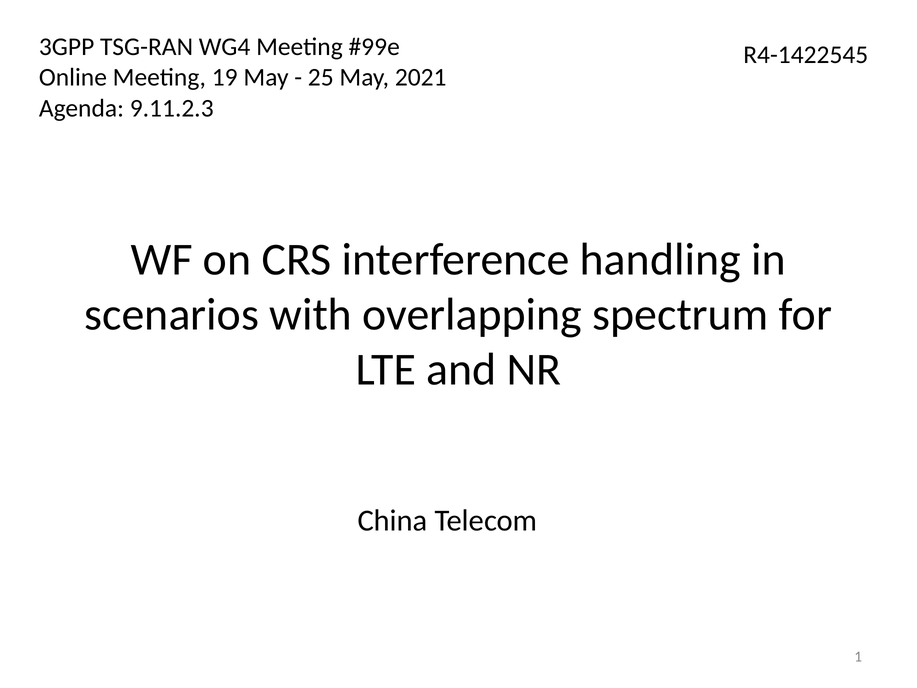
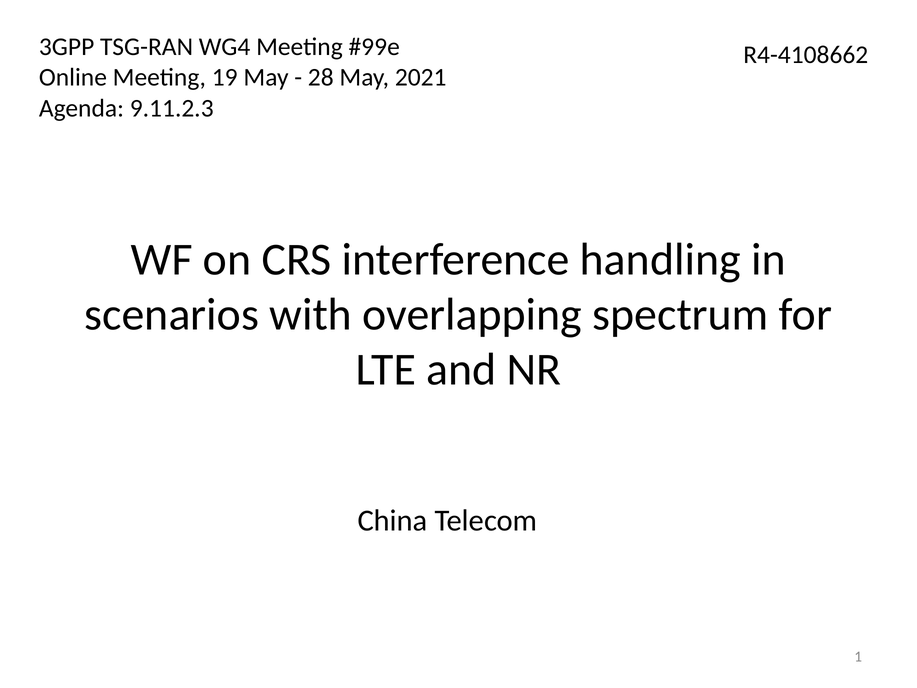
R4-1422545: R4-1422545 -> R4-4108662
25: 25 -> 28
